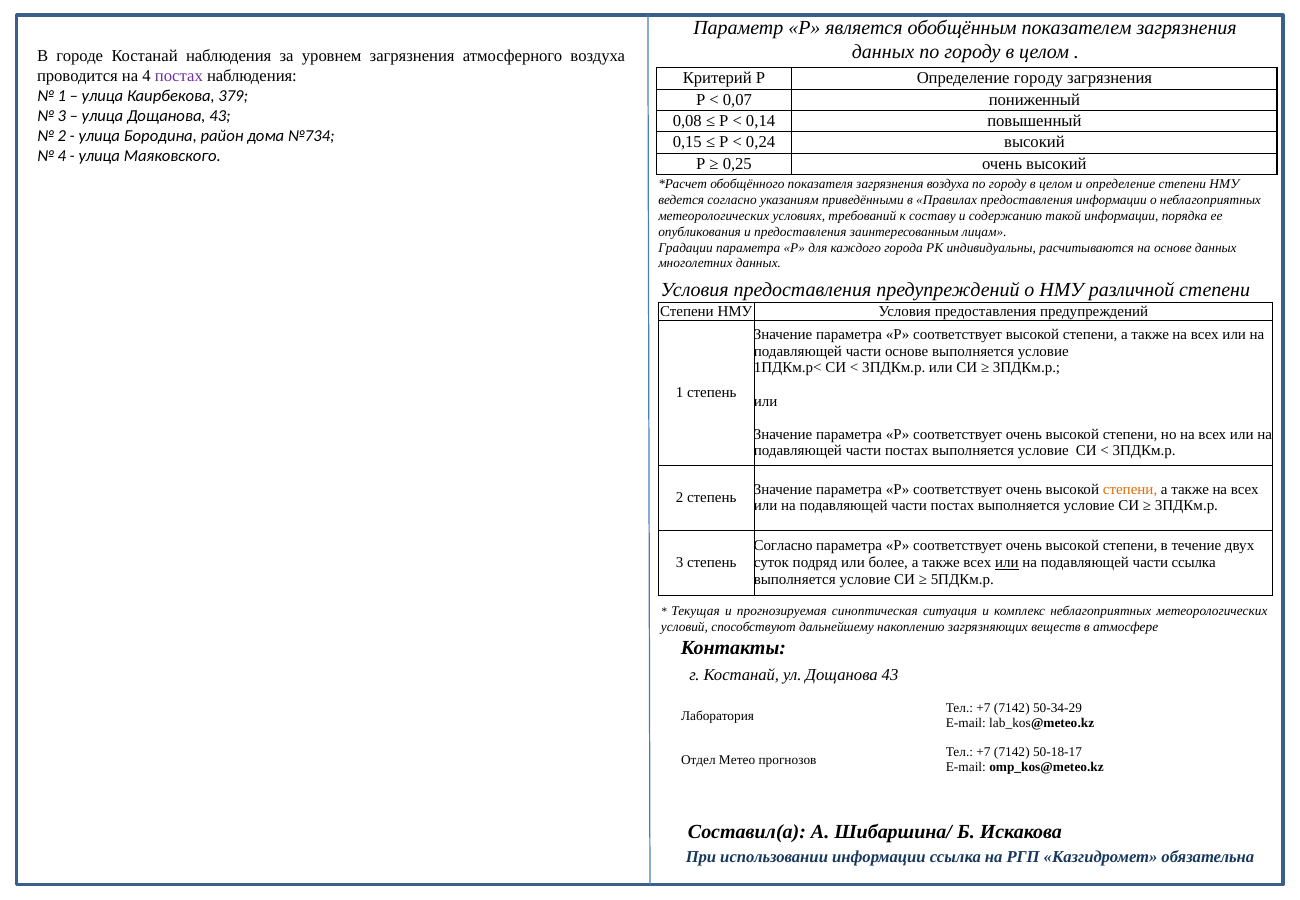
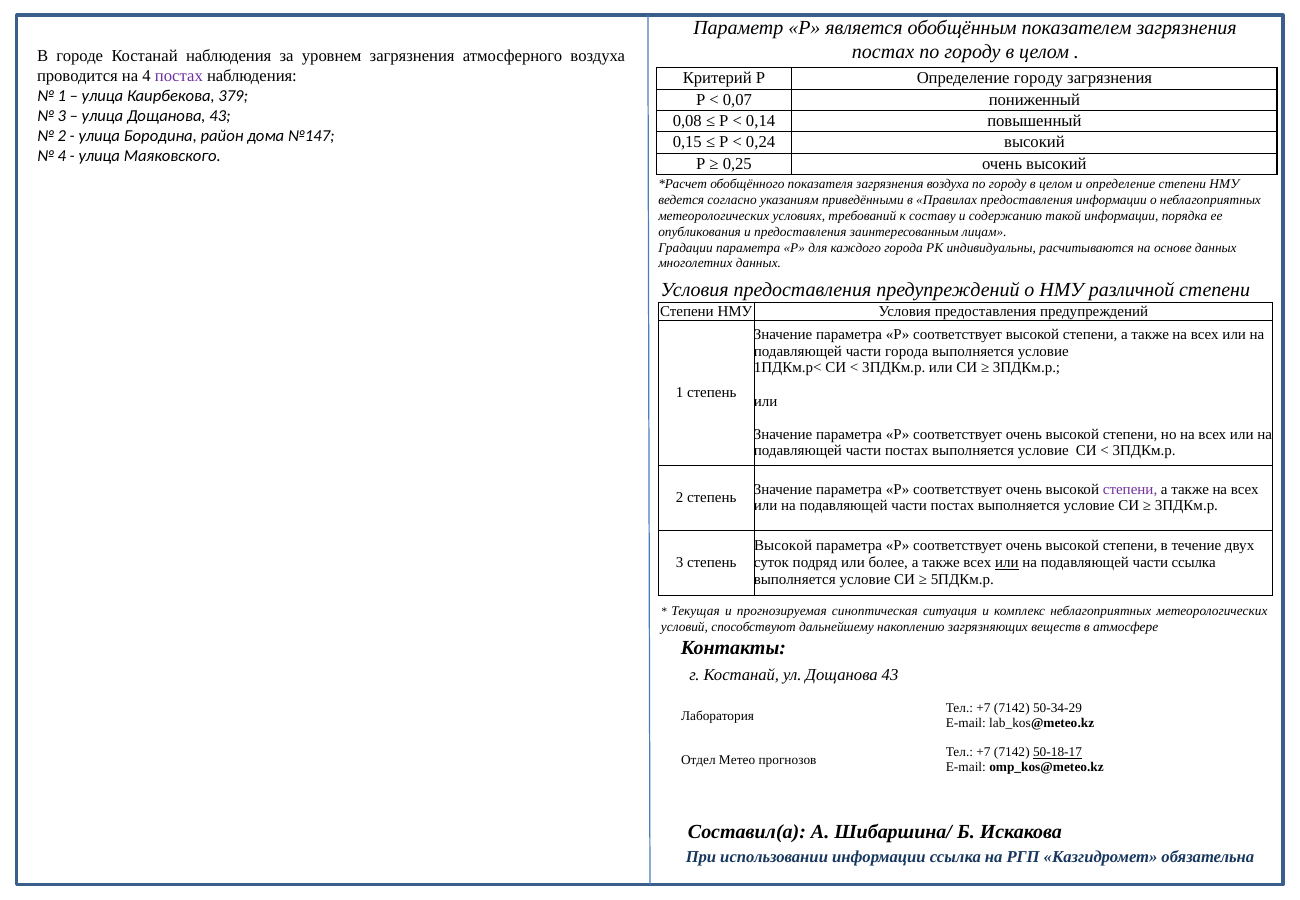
данных at (883, 52): данных -> постах
№734: №734 -> №147
части основе: основе -> города
степени at (1130, 489) colour: orange -> purple
Согласно at (783, 546): Согласно -> Высокой
50-18-17 underline: none -> present
